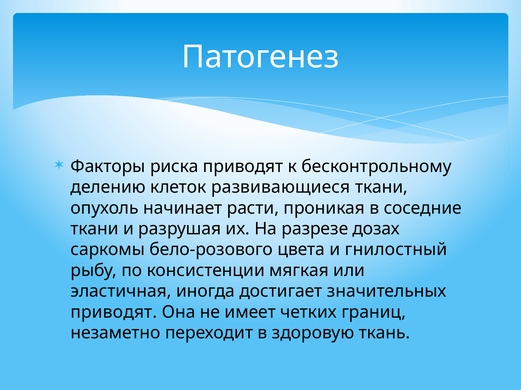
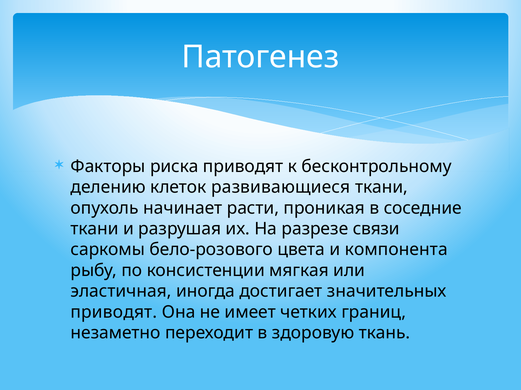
дозах: дозах -> связи
гнилостный: гнилостный -> компонента
